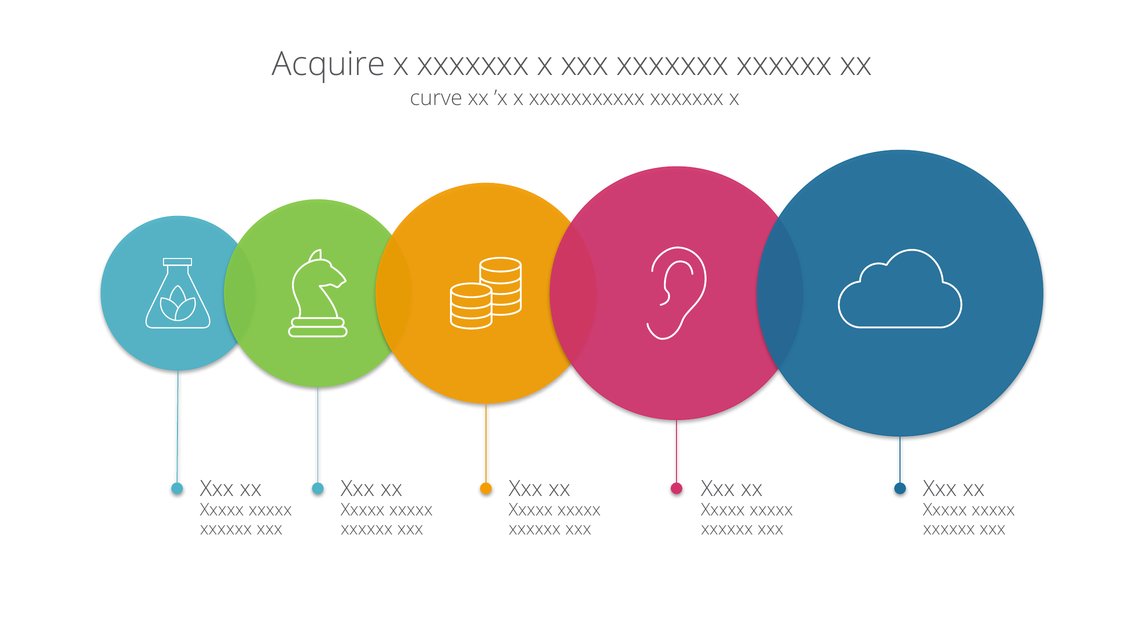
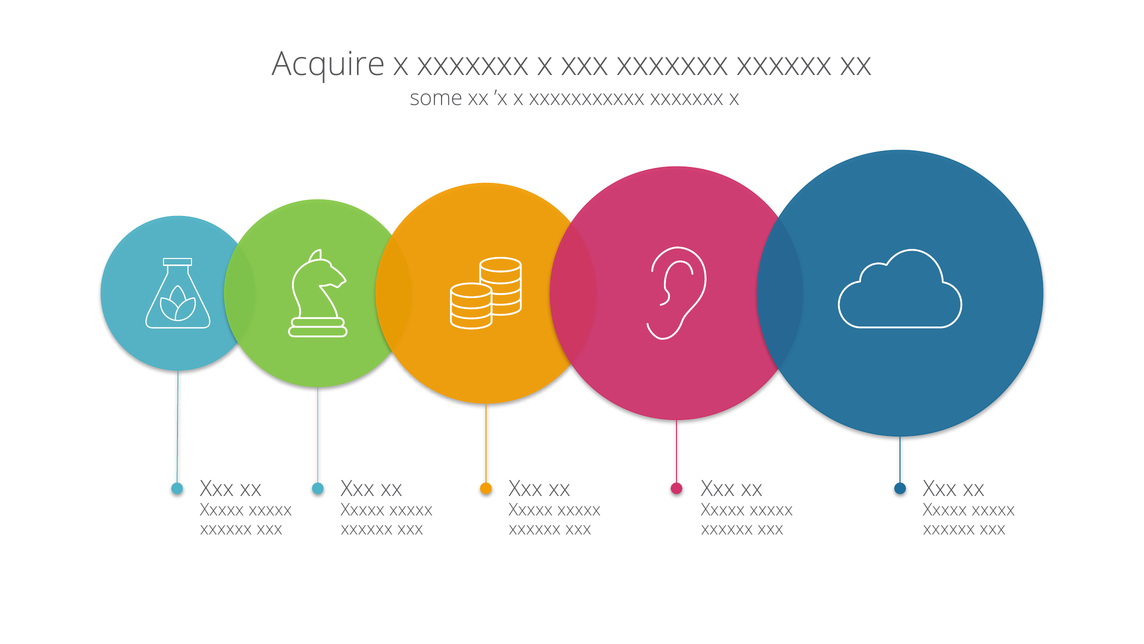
curve: curve -> some
